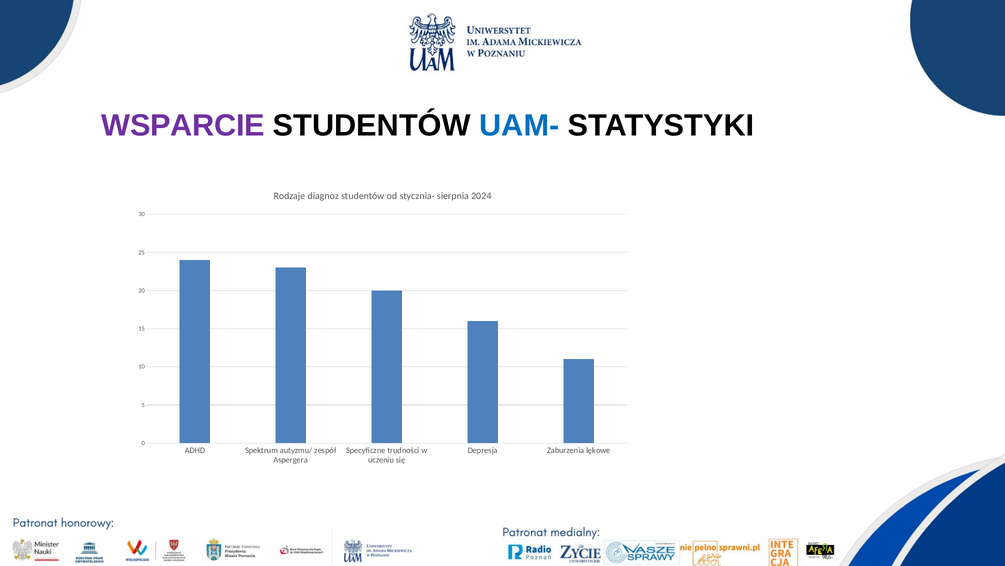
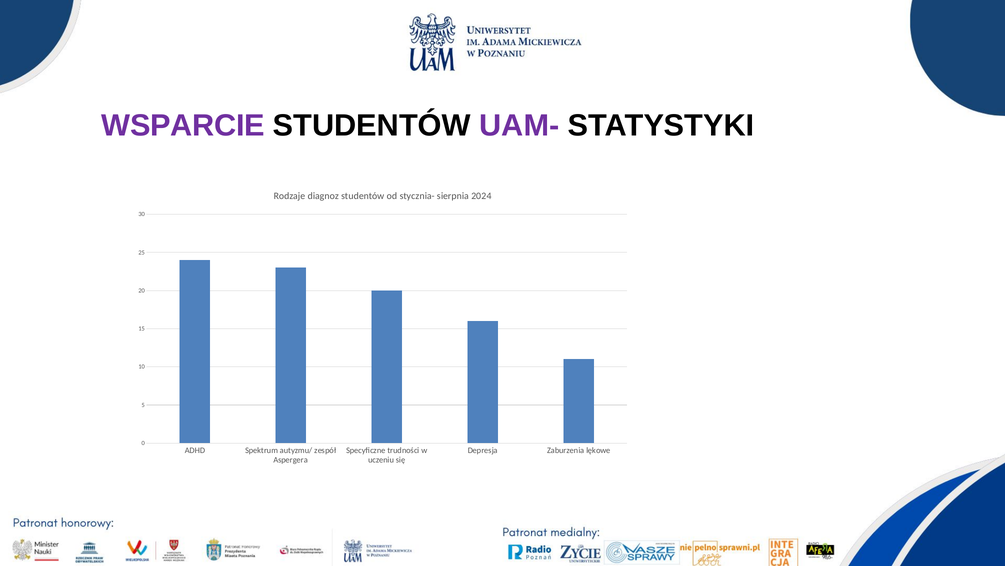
UAM- colour: blue -> purple
